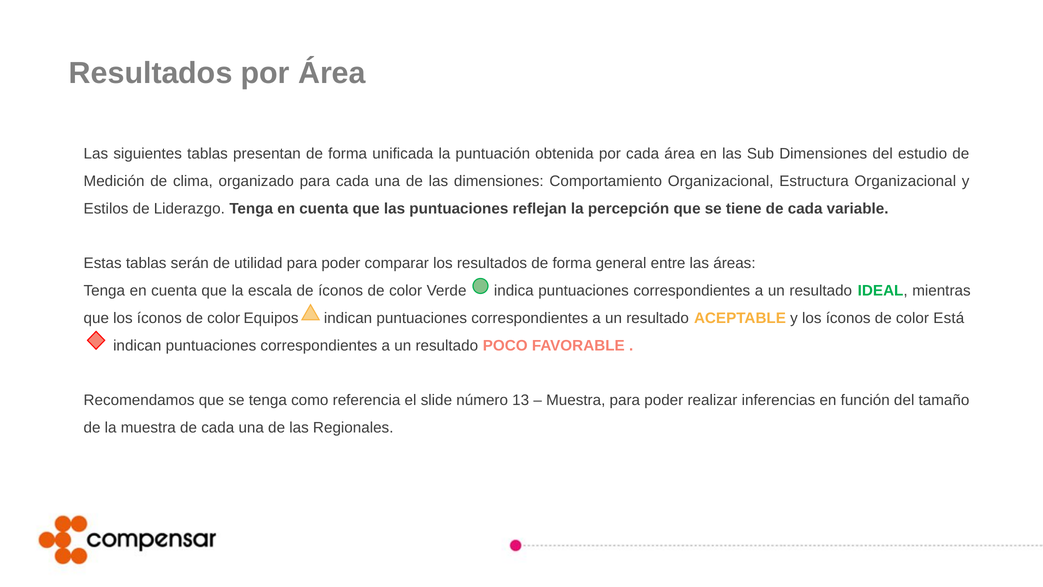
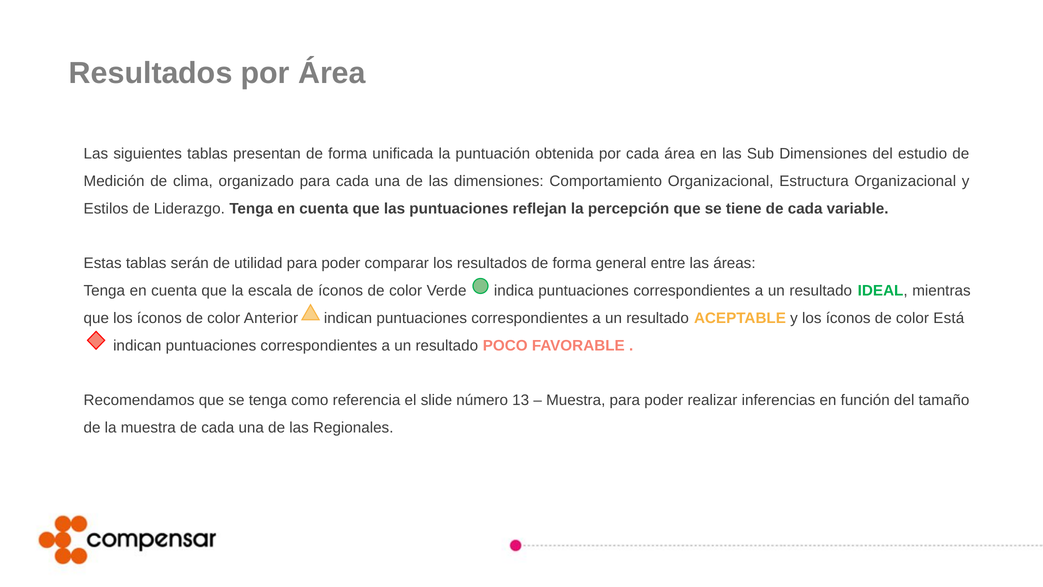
Equipos: Equipos -> Anterior
